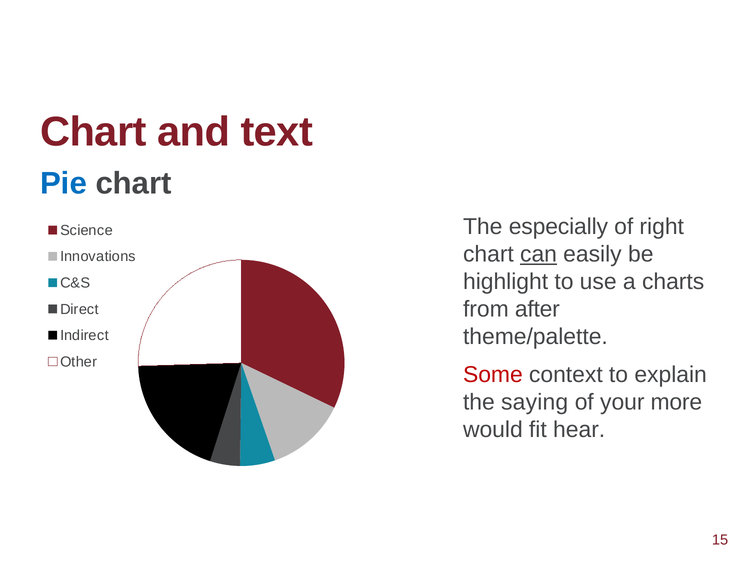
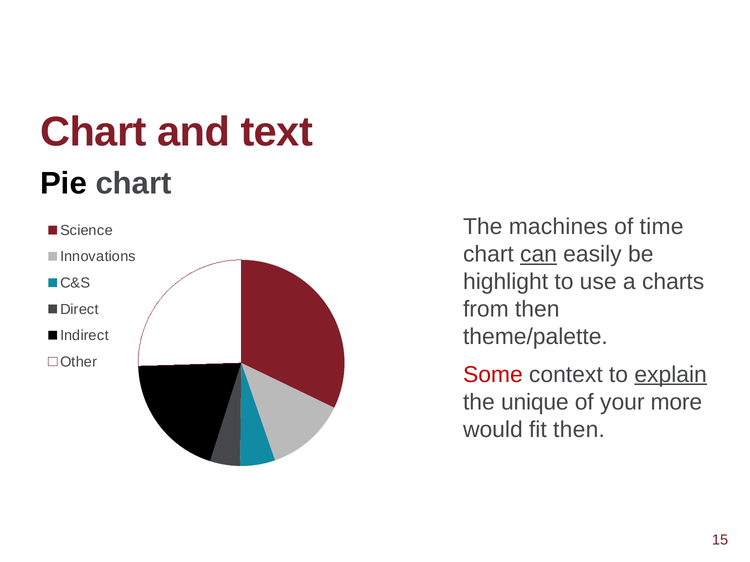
Pie colour: blue -> black
especially: especially -> machines
right: right -> time
from after: after -> then
explain underline: none -> present
saying: saying -> unique
fit hear: hear -> then
